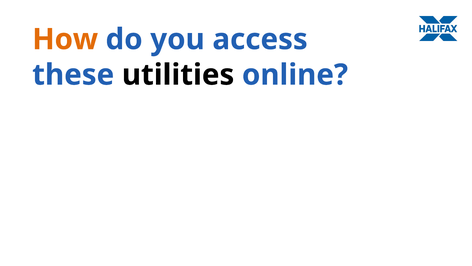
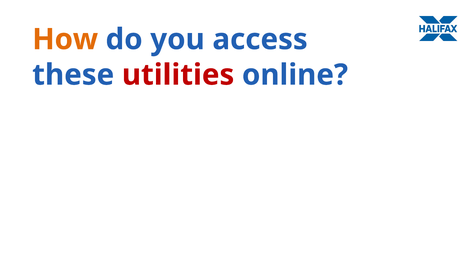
utilities colour: black -> red
